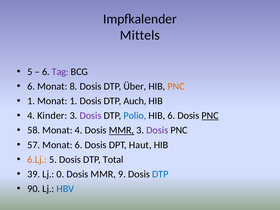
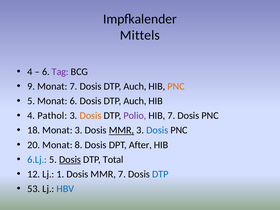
5 at (30, 72): 5 -> 4
6 at (31, 86): 6 -> 9
Monat 8: 8 -> 7
Über at (135, 86): Über -> Auch
1 at (31, 101): 1 -> 5
Monat 1: 1 -> 6
Kinder: Kinder -> Pathol
Dosis at (91, 116) colour: purple -> orange
Polio colour: blue -> purple
HIB 6: 6 -> 7
PNC at (210, 116) underline: present -> none
58: 58 -> 18
Monat 4: 4 -> 3
Dosis at (157, 130) colour: purple -> blue
57: 57 -> 20
Monat 6: 6 -> 8
Haut: Haut -> After
6.Lj colour: orange -> blue
Dosis at (70, 159) underline: none -> present
39: 39 -> 12
0: 0 -> 1
MMR 9: 9 -> 7
90: 90 -> 53
